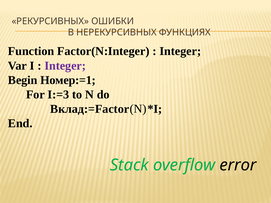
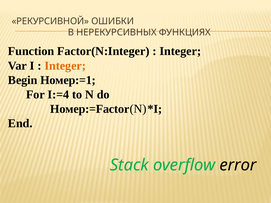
РЕКУРСИВНЫХ: РЕКУРСИВНЫХ -> РЕКУРСИВНОЙ
Integer at (65, 66) colour: purple -> orange
I:=3: I:=3 -> I:=4
Вклад:=Factor: Вклад:=Factor -> Номер:=Factor
